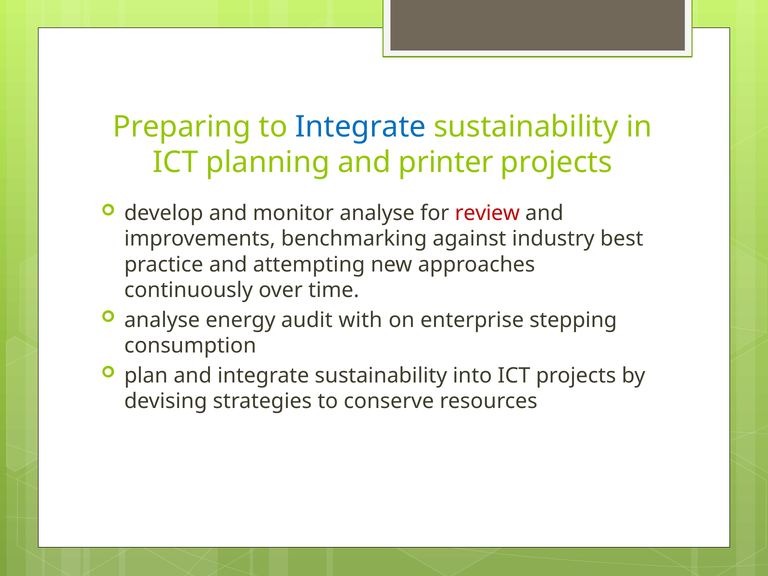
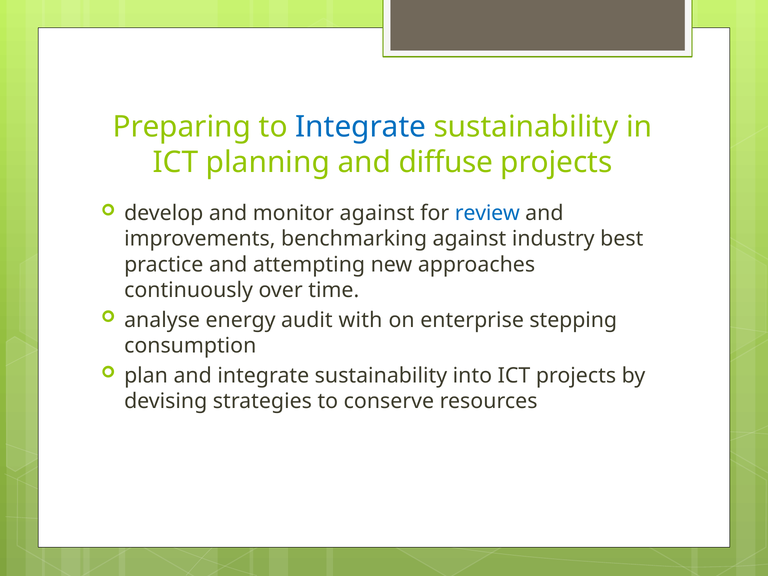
printer: printer -> diffuse
monitor analyse: analyse -> against
review colour: red -> blue
